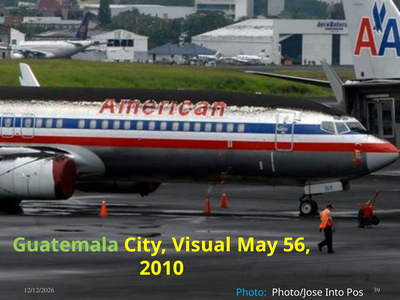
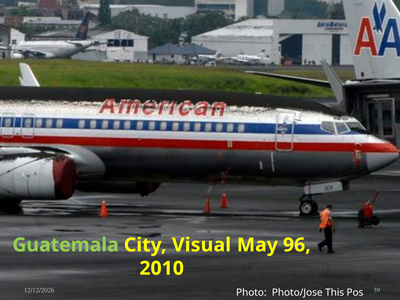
56: 56 -> 96
Photo colour: light blue -> white
Into: Into -> This
